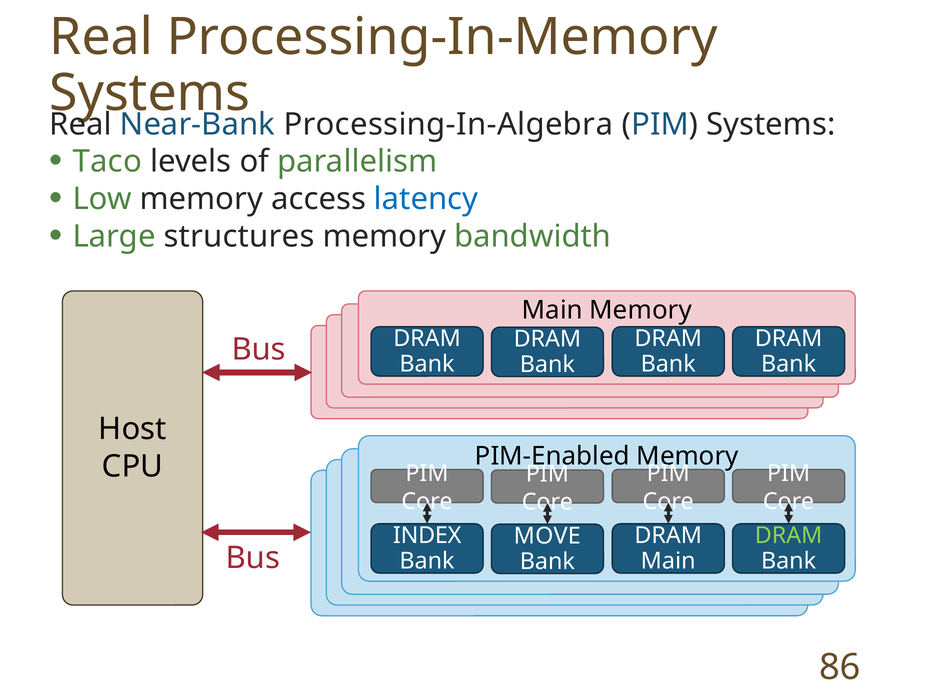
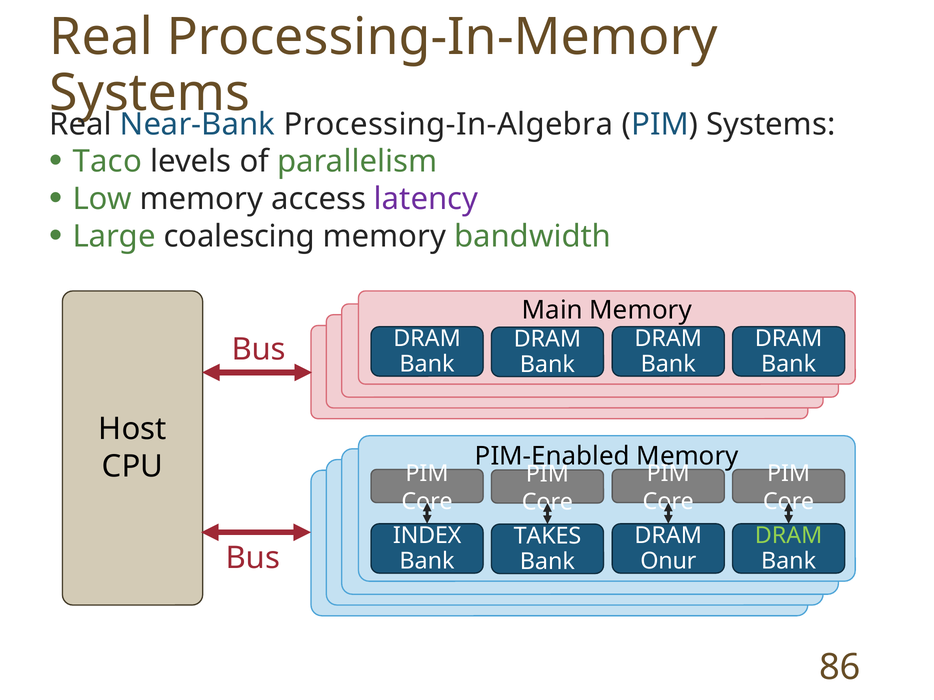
latency colour: blue -> purple
structures: structures -> coalescing
MOVE: MOVE -> TAKES
Main at (668, 561): Main -> Onur
